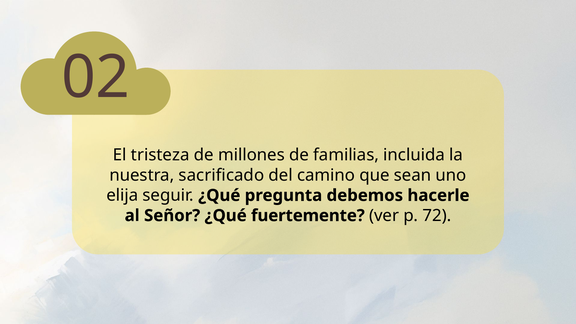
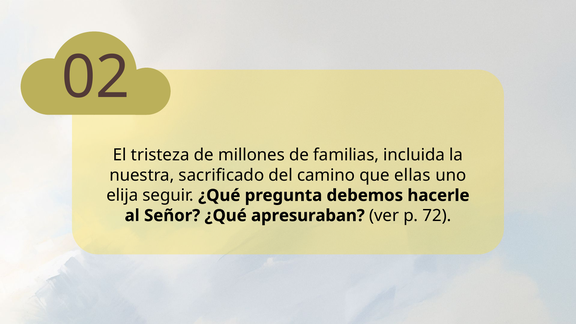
sean: sean -> ellas
fuertemente: fuertemente -> apresuraban
